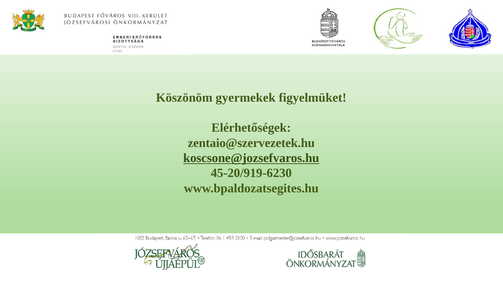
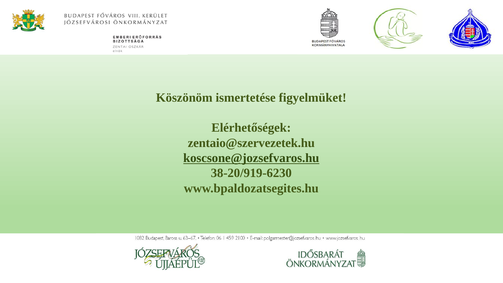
gyermekek: gyermekek -> ismertetése
45-20/919-6230: 45-20/919-6230 -> 38-20/919-6230
